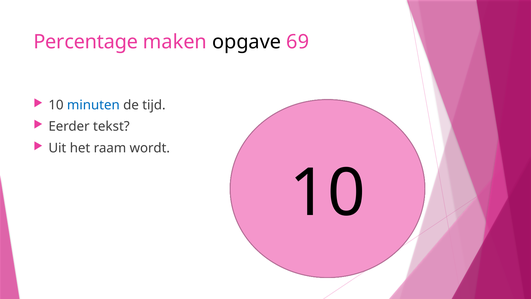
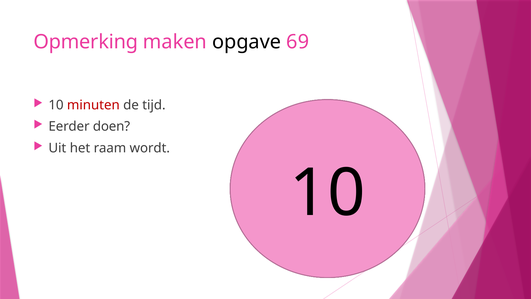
Percentage: Percentage -> Opmerking
minuten colour: blue -> red
tekst: tekst -> doen
